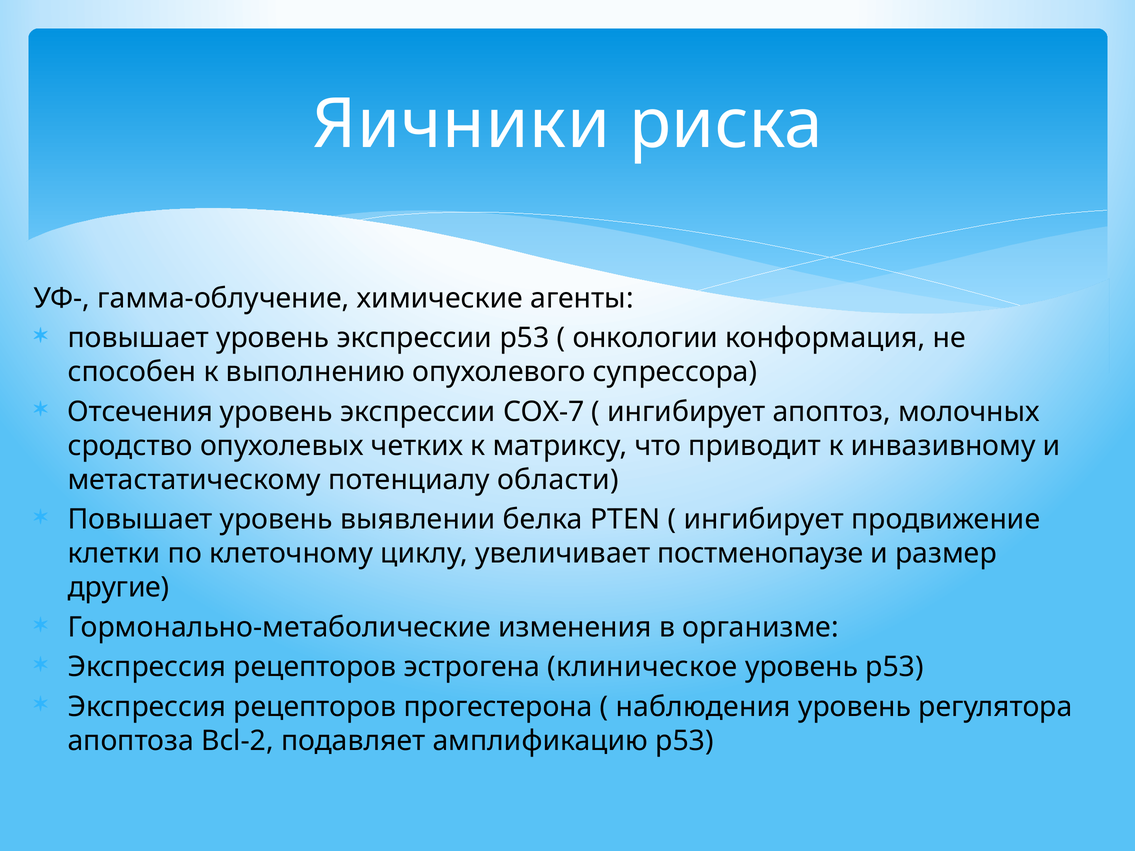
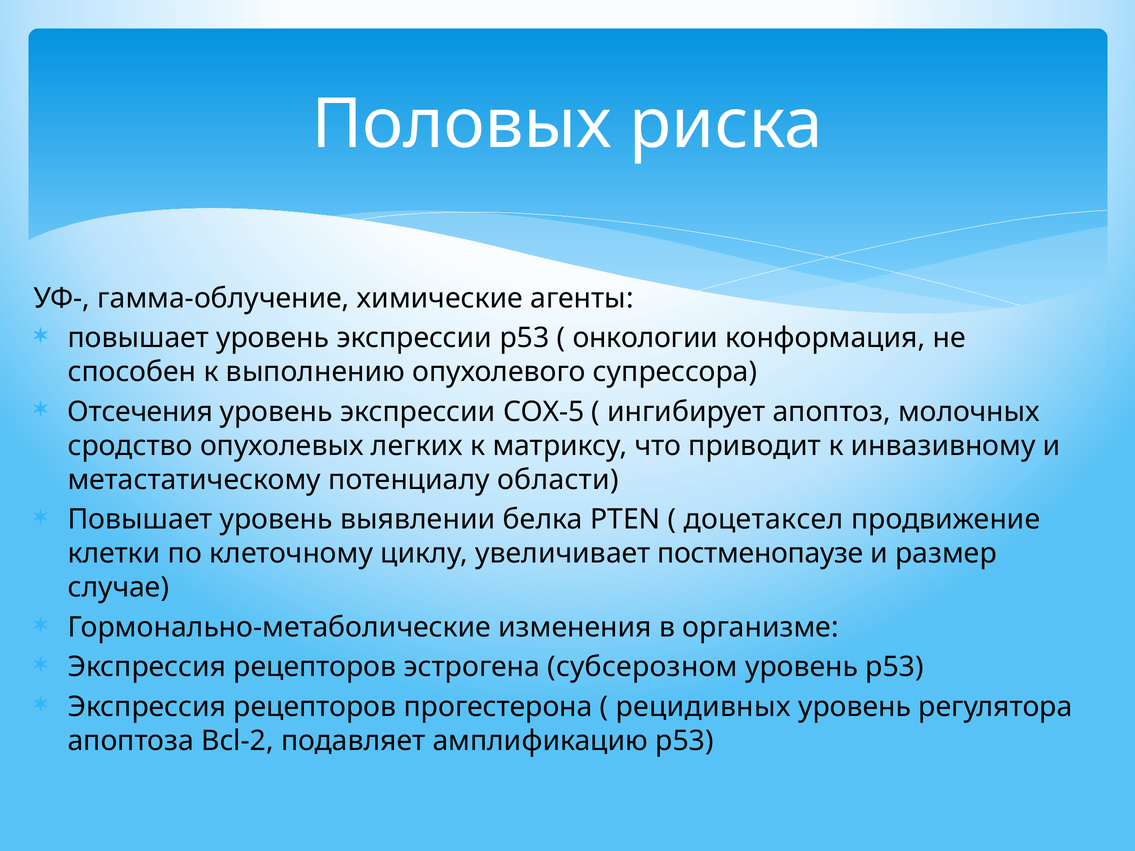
Яичники: Яичники -> Половых
COX-7: COX-7 -> COX-5
четких: четких -> легких
ингибирует at (764, 520): ингибирует -> доцетаксел
другие: другие -> случае
клиническое: клиническое -> субсерозном
наблюдения: наблюдения -> рецидивных
